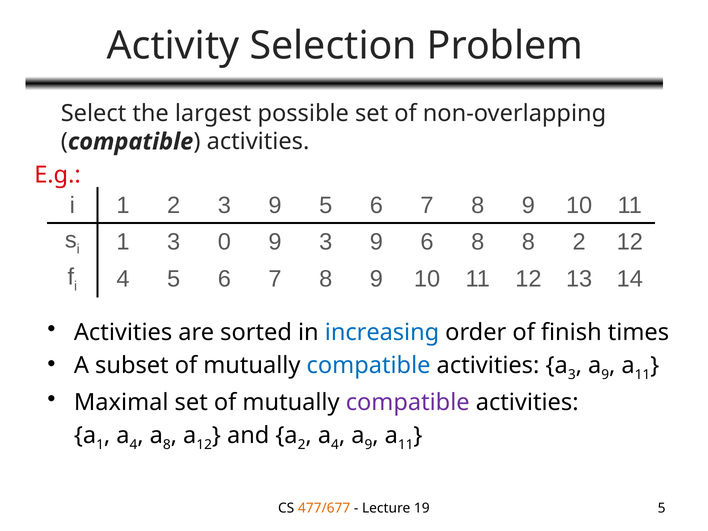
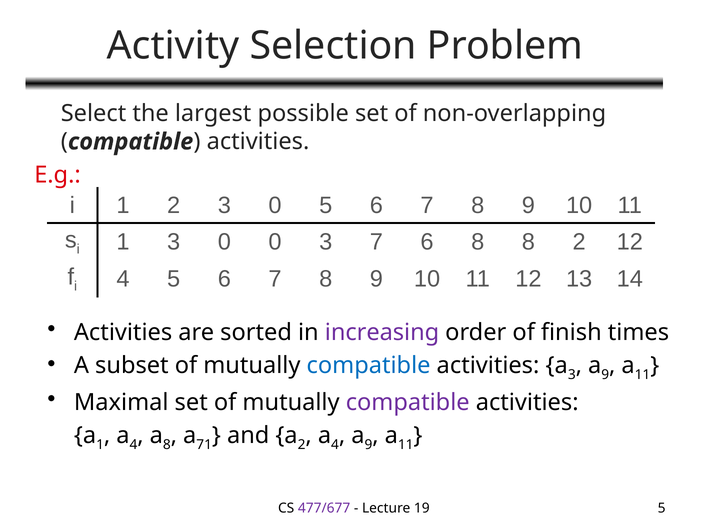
2 3 9: 9 -> 0
0 9: 9 -> 0
9 at (376, 242): 9 -> 7
increasing colour: blue -> purple
a 12: 12 -> 71
477/677 colour: orange -> purple
